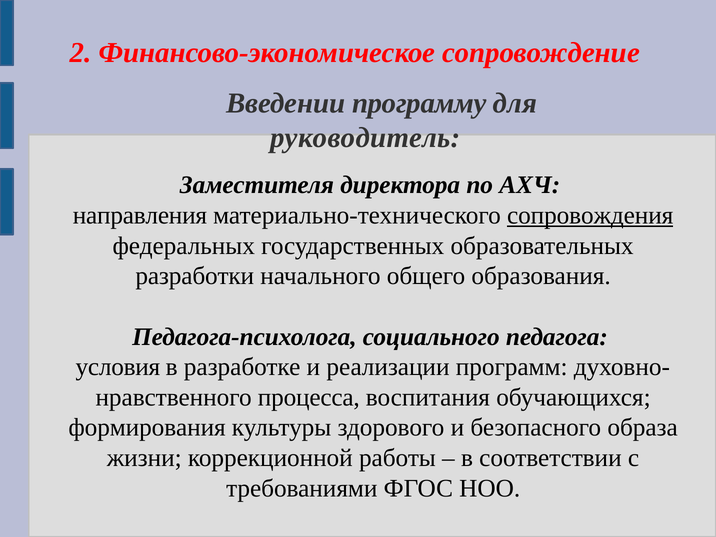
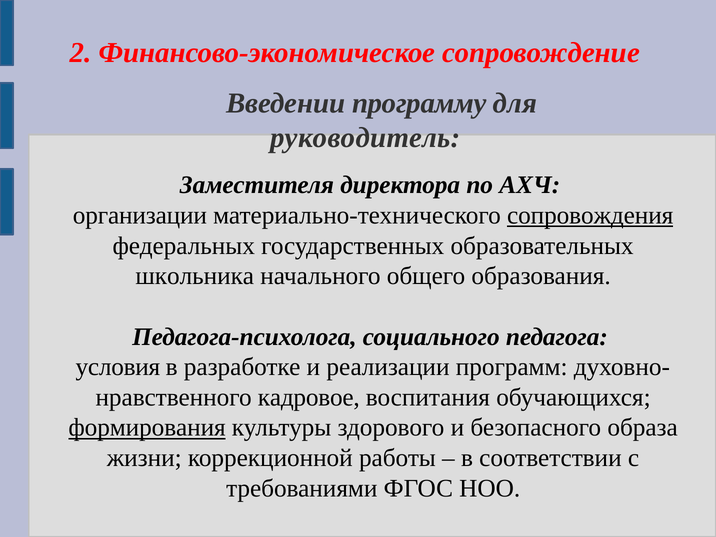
направления: направления -> организации
разработки: разработки -> школьника
процесса: процесса -> кадровое
формирования underline: none -> present
